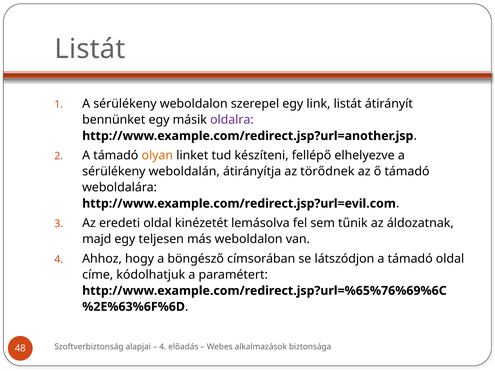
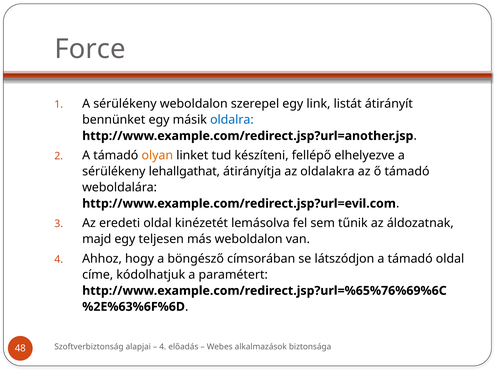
Listát at (90, 49): Listát -> Force
oldalra colour: purple -> blue
weboldalán: weboldalán -> lehallgathat
törődnek: törődnek -> oldalakra
